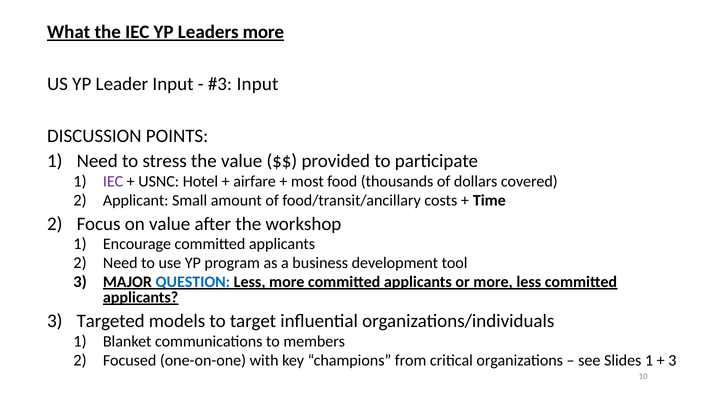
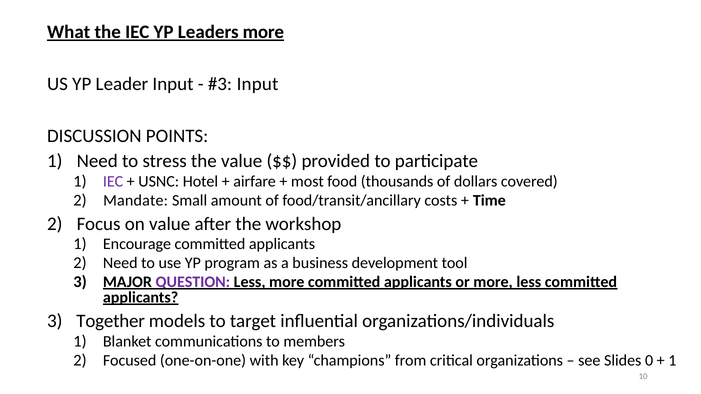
Applicant: Applicant -> Mandate
QUESTION colour: blue -> purple
Targeted: Targeted -> Together
Slides 1: 1 -> 0
3 at (672, 361): 3 -> 1
